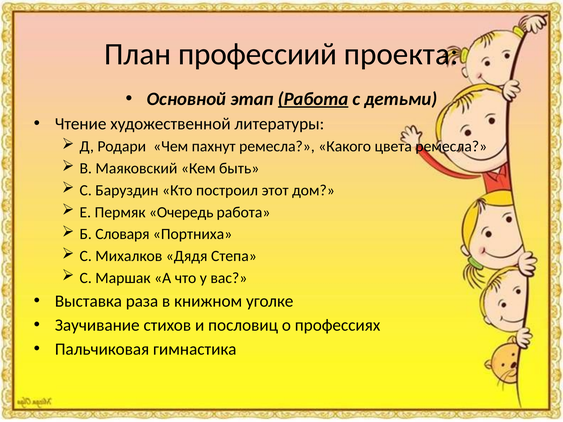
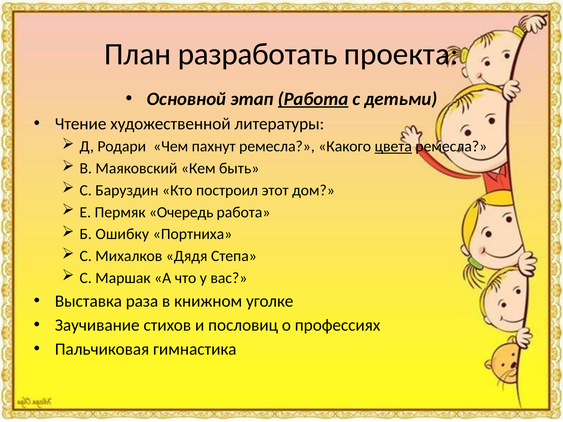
профессиий: профессиий -> разработать
цвета underline: none -> present
Словаря: Словаря -> Ошибку
